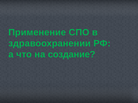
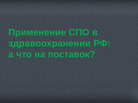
создание: создание -> поставок
